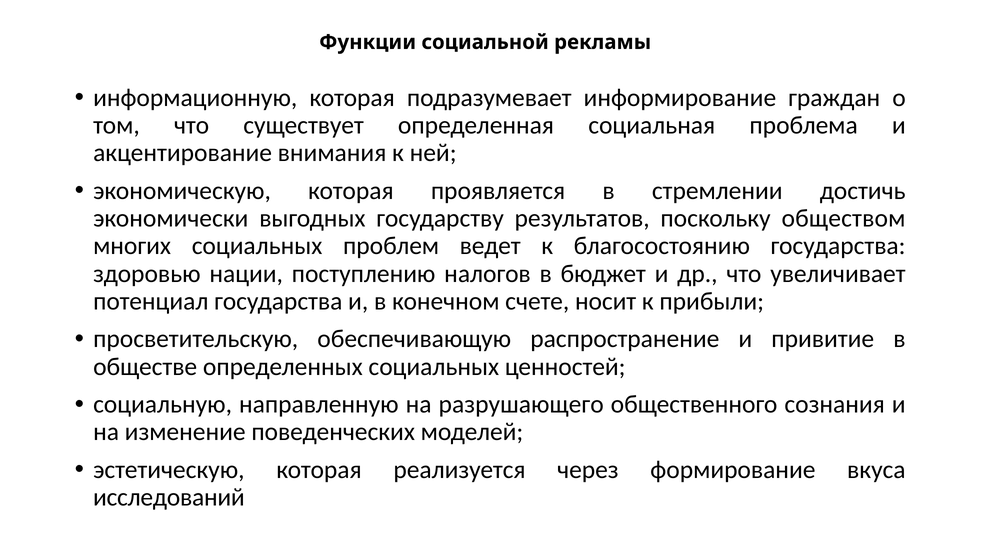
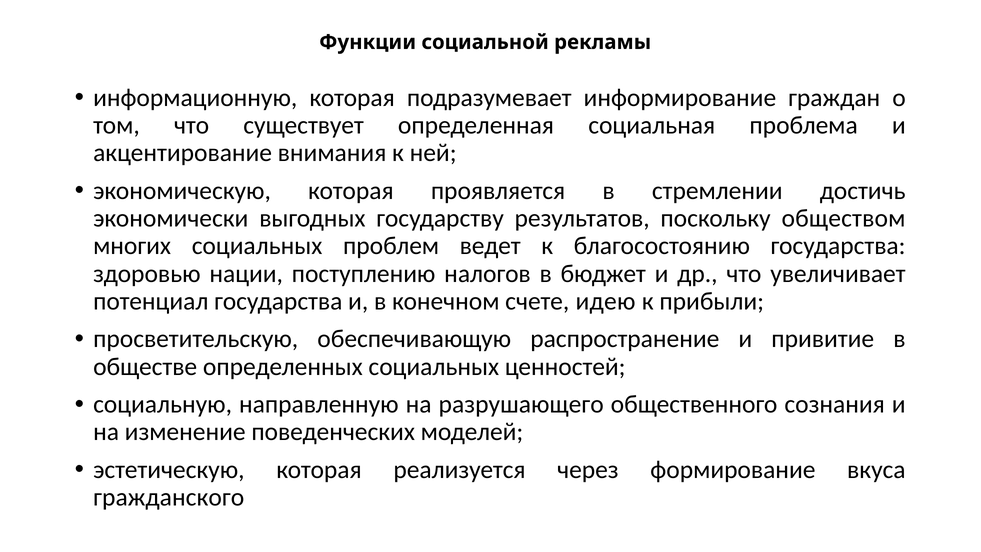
носит: носит -> идею
исследований: исследований -> гражданского
